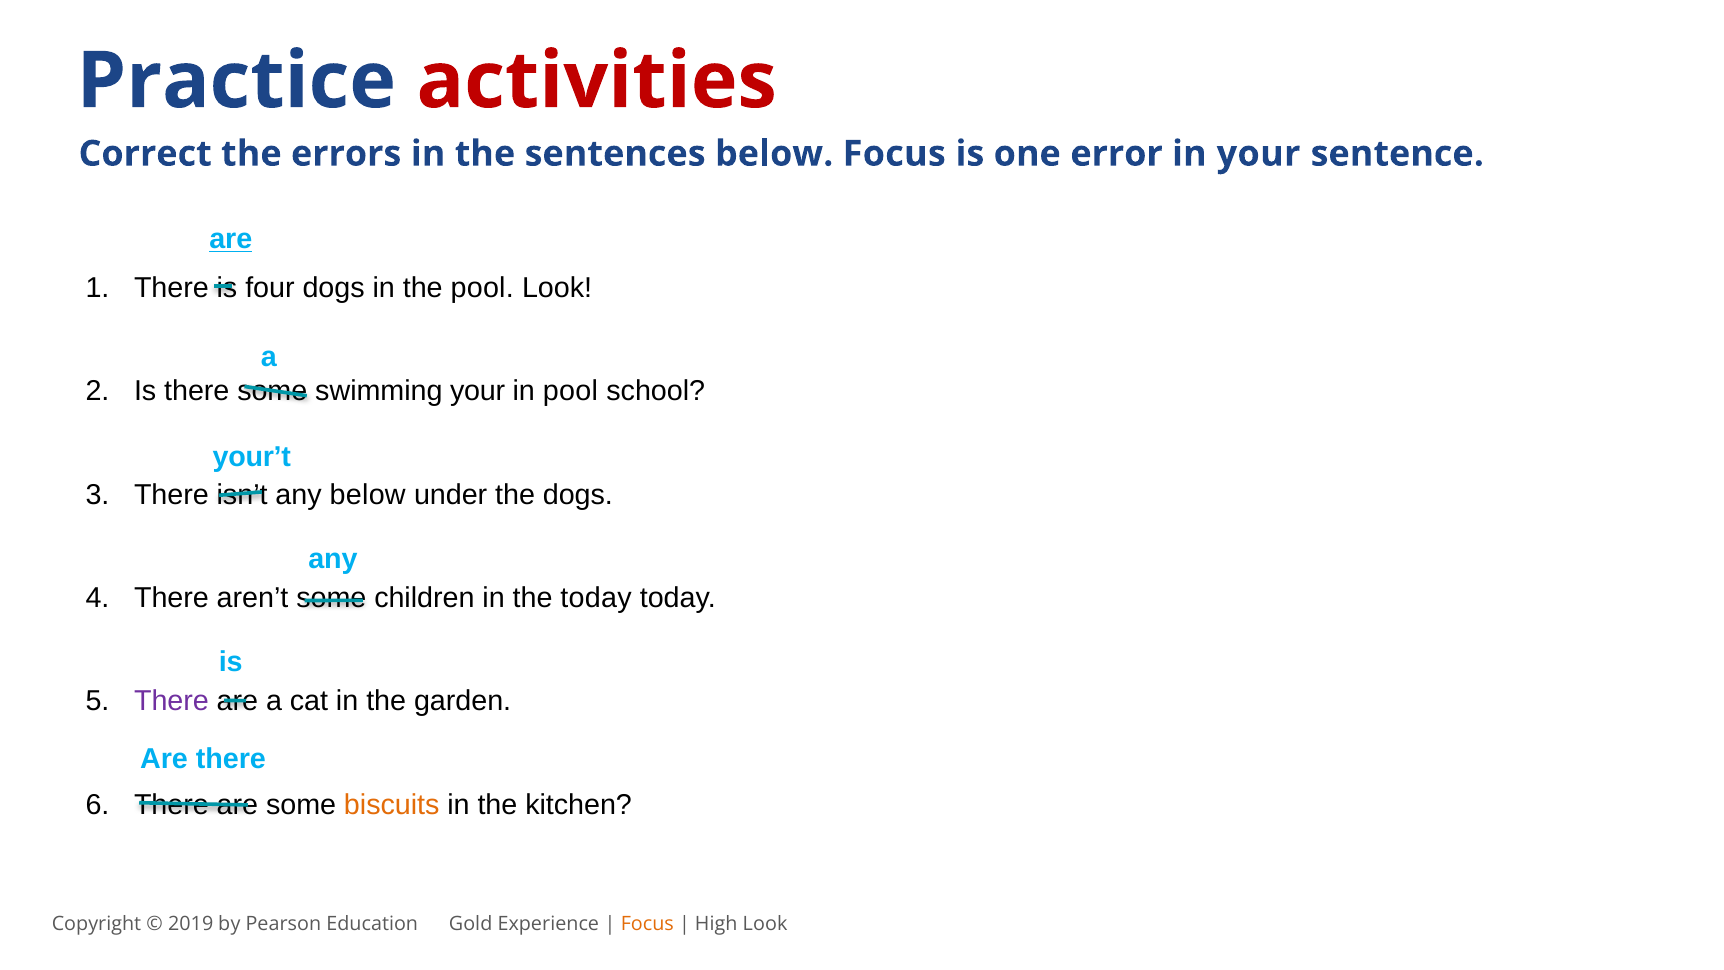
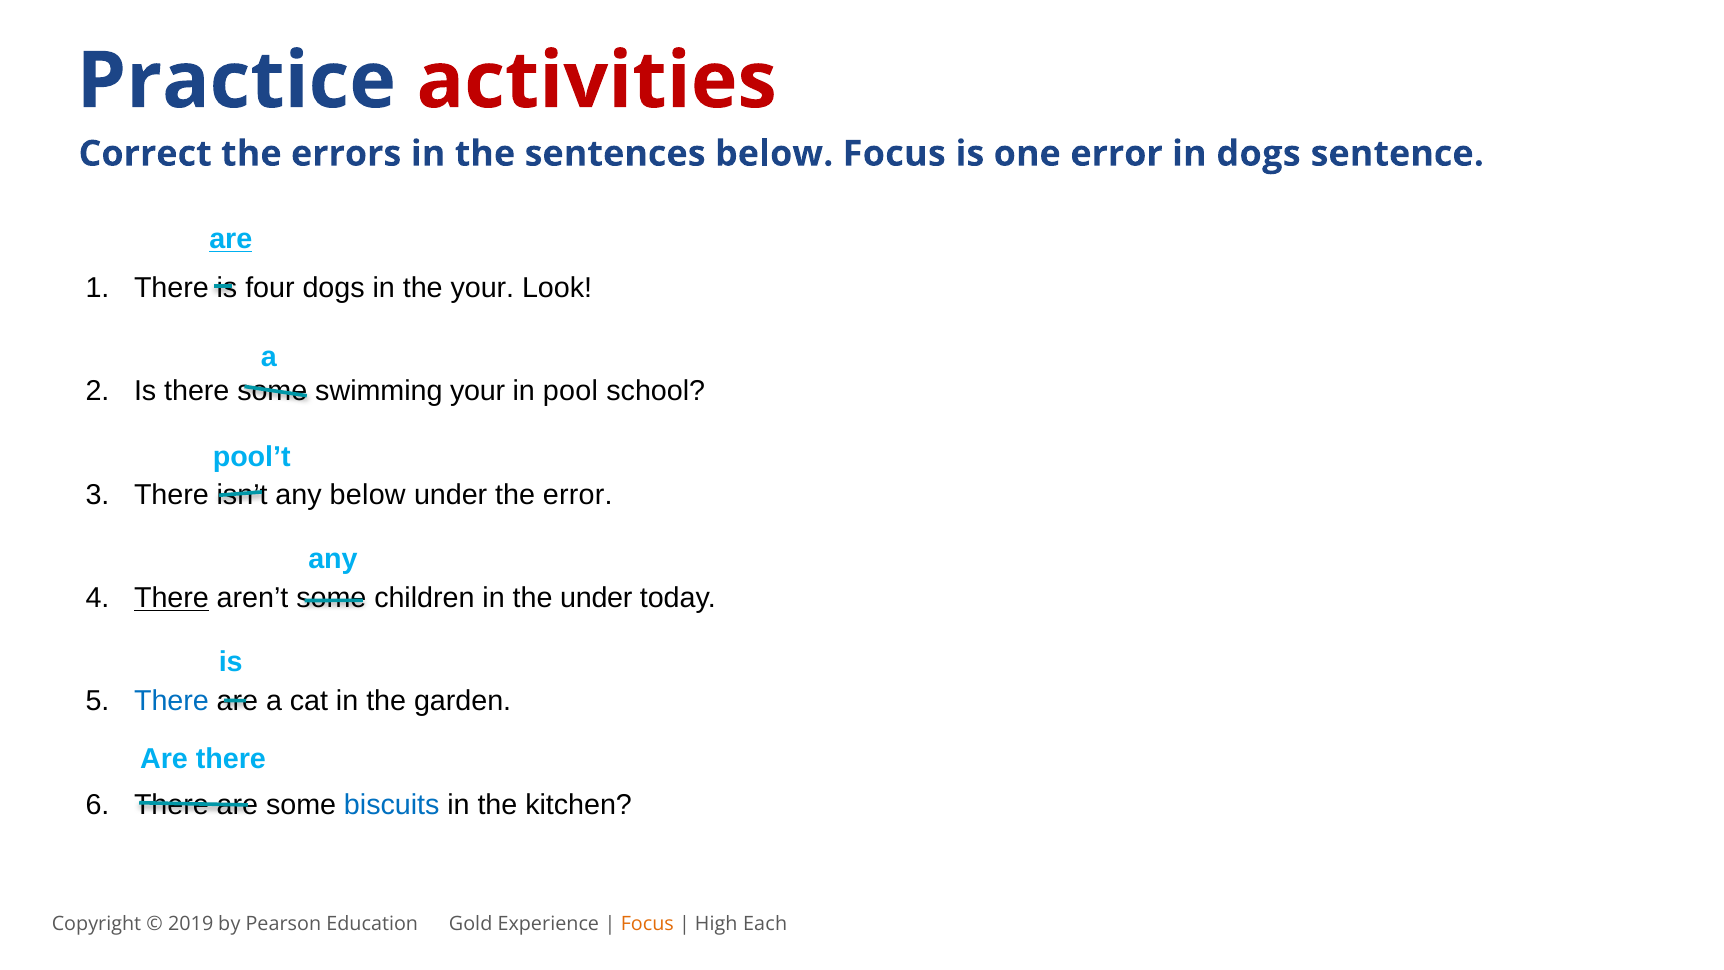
in your: your -> dogs
the pool: pool -> your
your’t: your’t -> pool’t
the dogs: dogs -> error
There at (171, 598) underline: none -> present
the today: today -> under
There at (171, 701) colour: purple -> blue
biscuits colour: orange -> blue
High Look: Look -> Each
